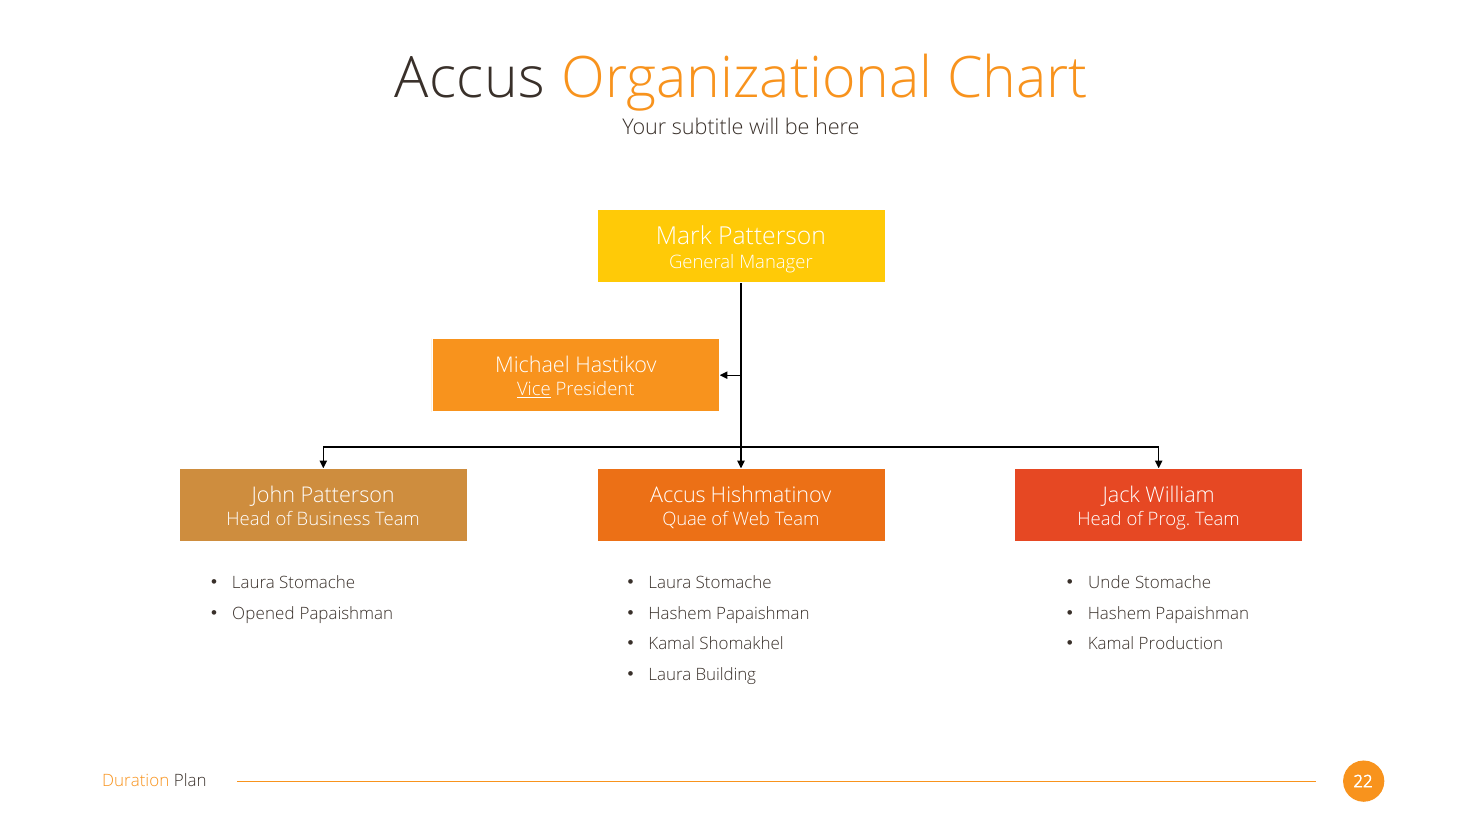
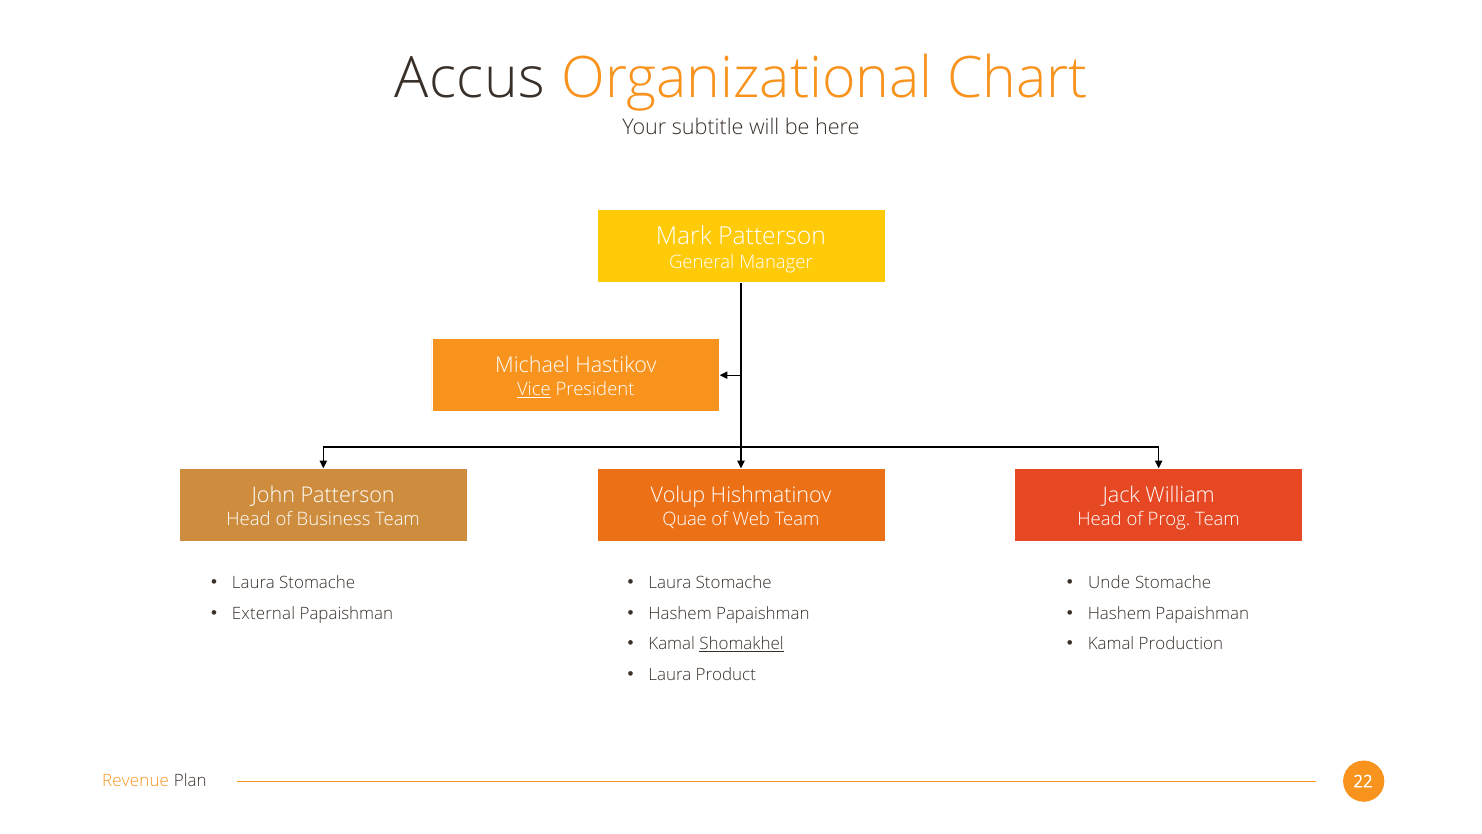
Accus at (678, 495): Accus -> Volup
Opened: Opened -> External
Shomakhel underline: none -> present
Building: Building -> Product
Duration: Duration -> Revenue
